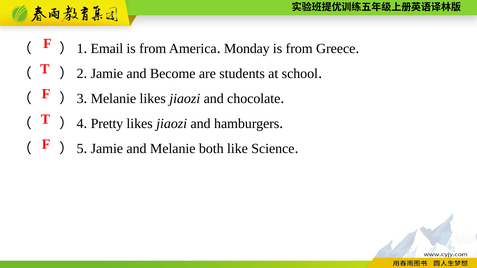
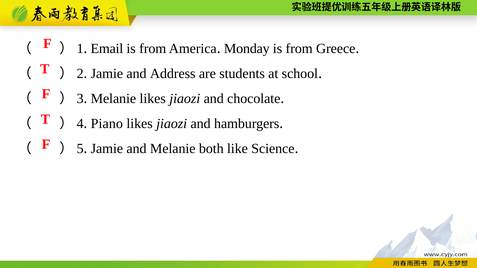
Become: Become -> Address
Pretty: Pretty -> Piano
